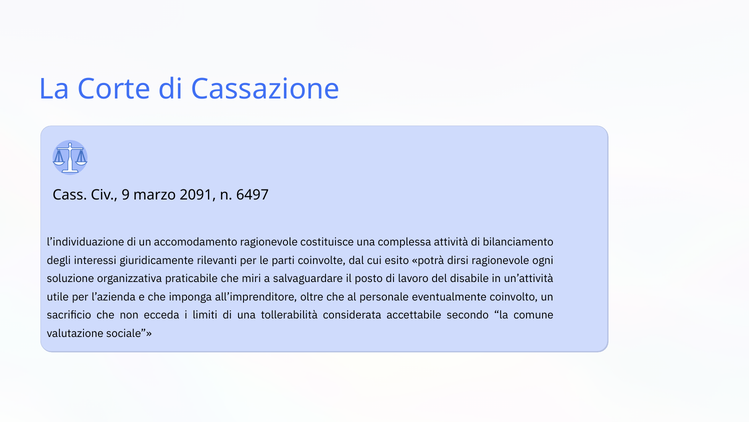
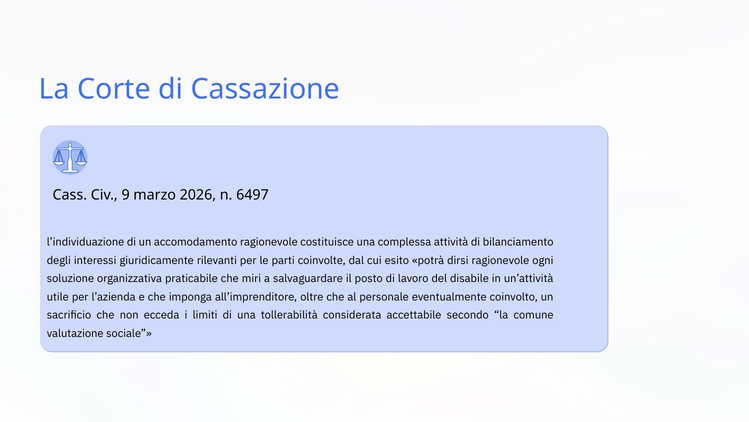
2091: 2091 -> 2026
